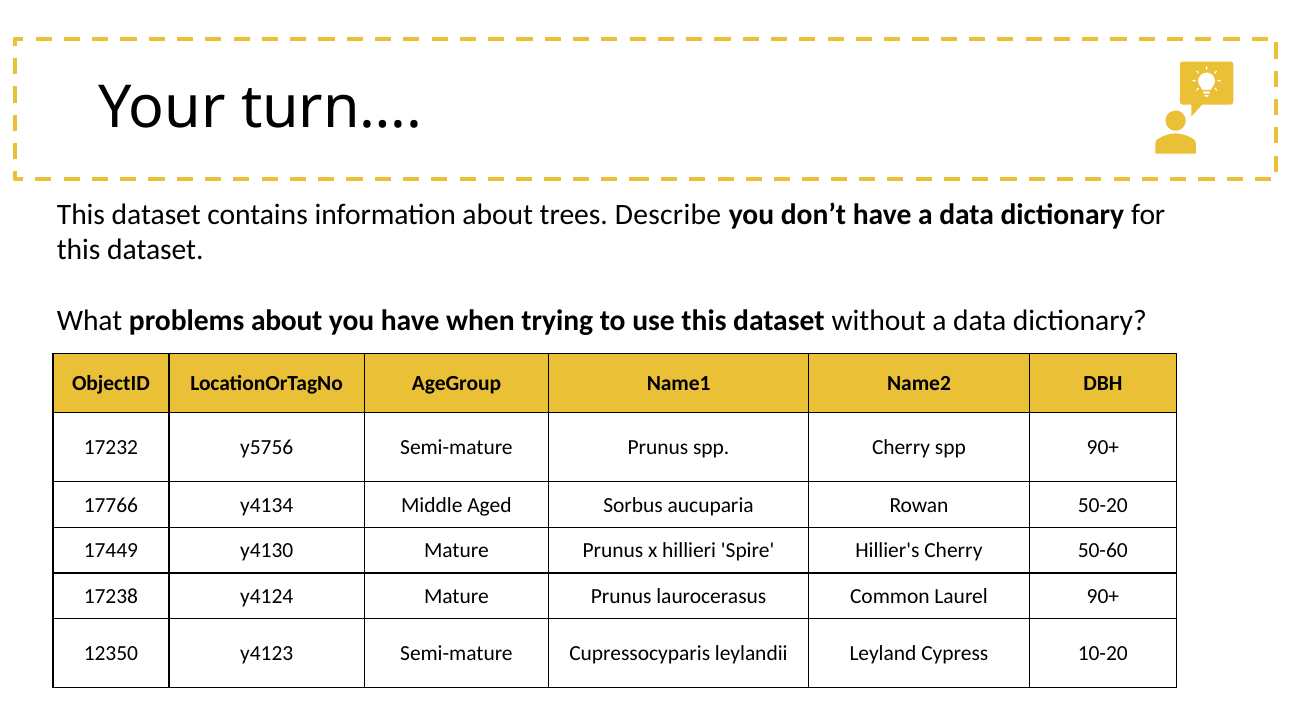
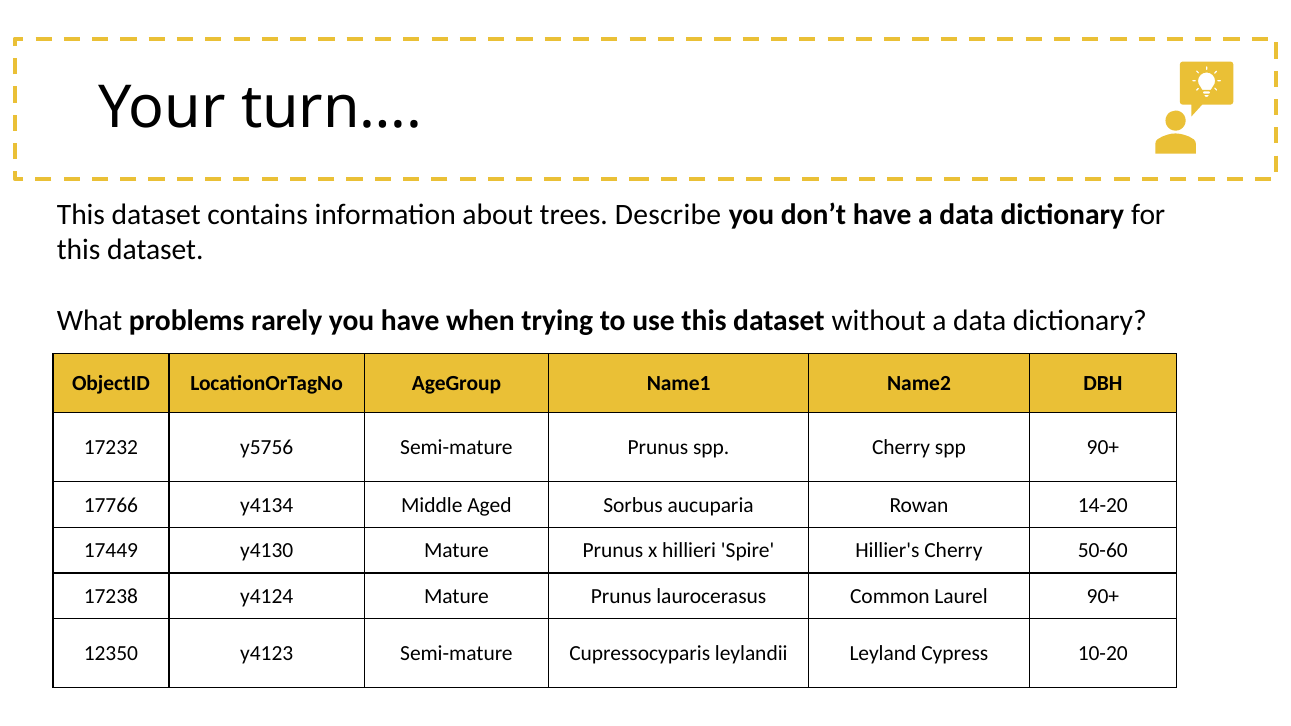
problems about: about -> rarely
50-20: 50-20 -> 14-20
